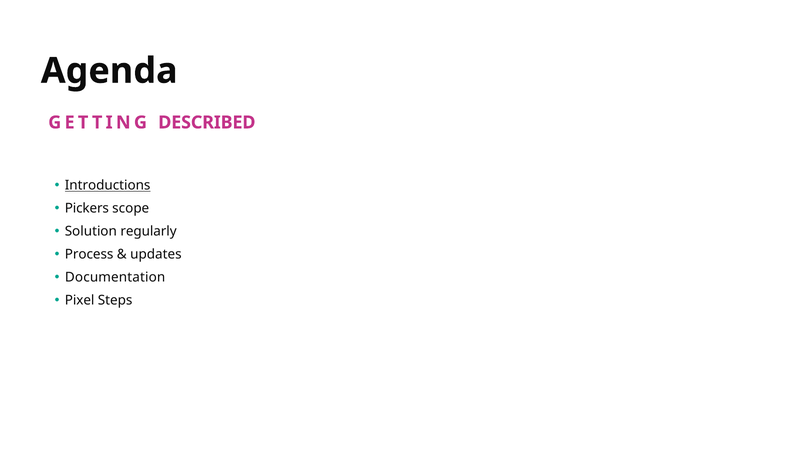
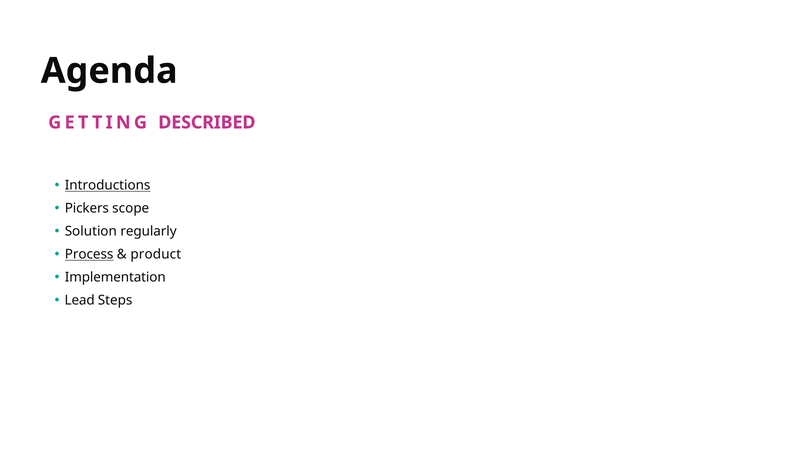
Process underline: none -> present
updates: updates -> product
Documentation: Documentation -> Implementation
Pixel: Pixel -> Lead
